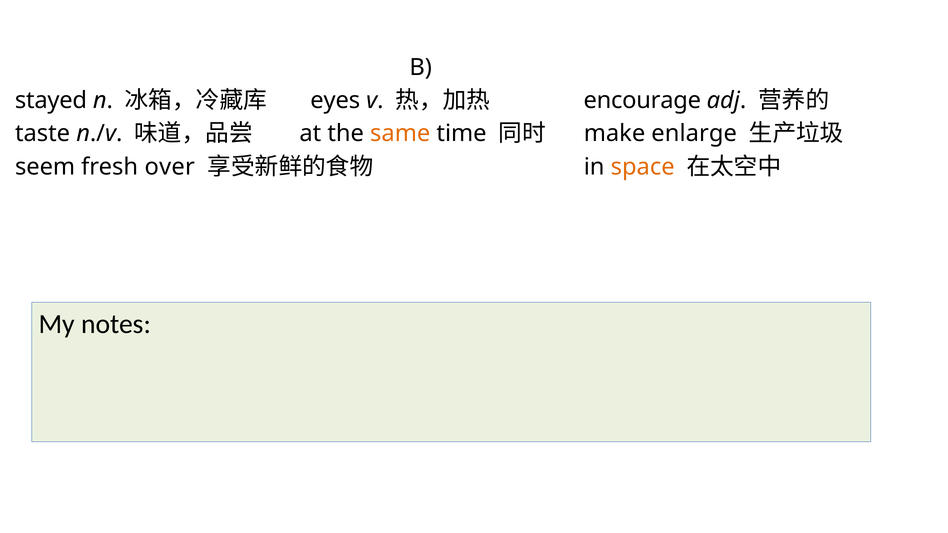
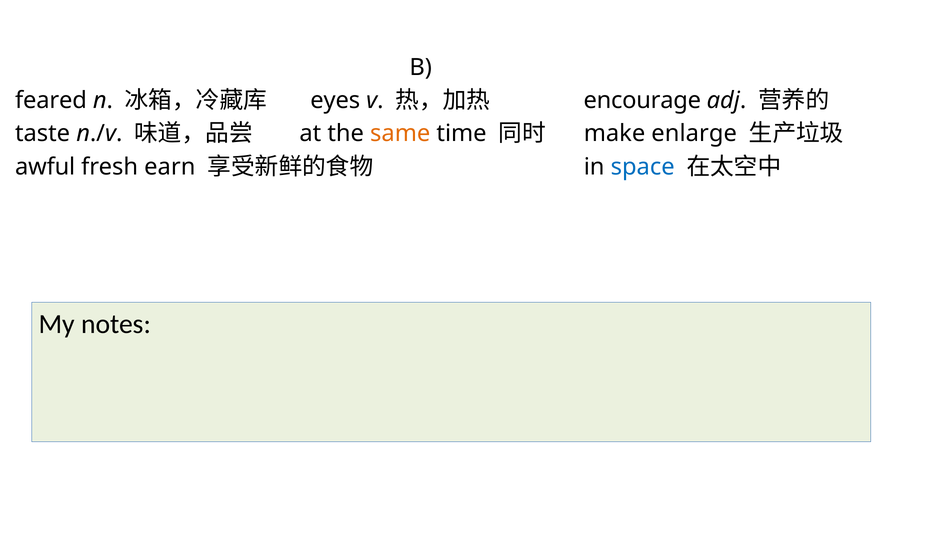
stayed: stayed -> feared
seem: seem -> awful
over: over -> earn
space colour: orange -> blue
